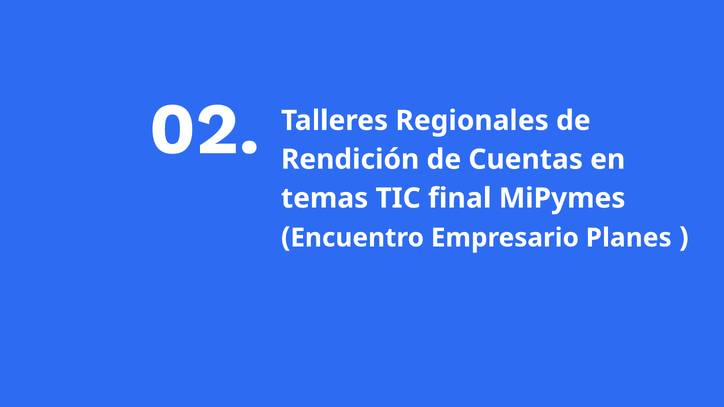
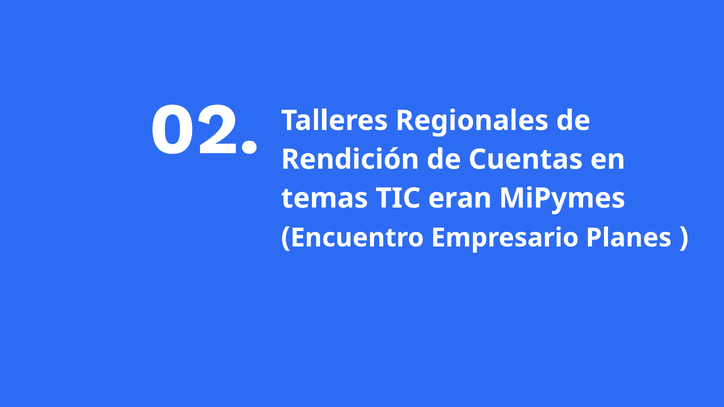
final: final -> eran
